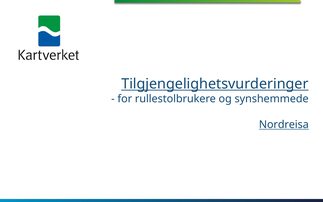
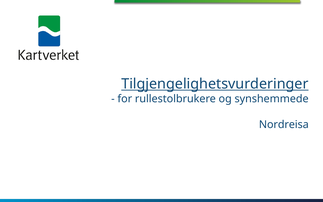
Nordreisa underline: present -> none
